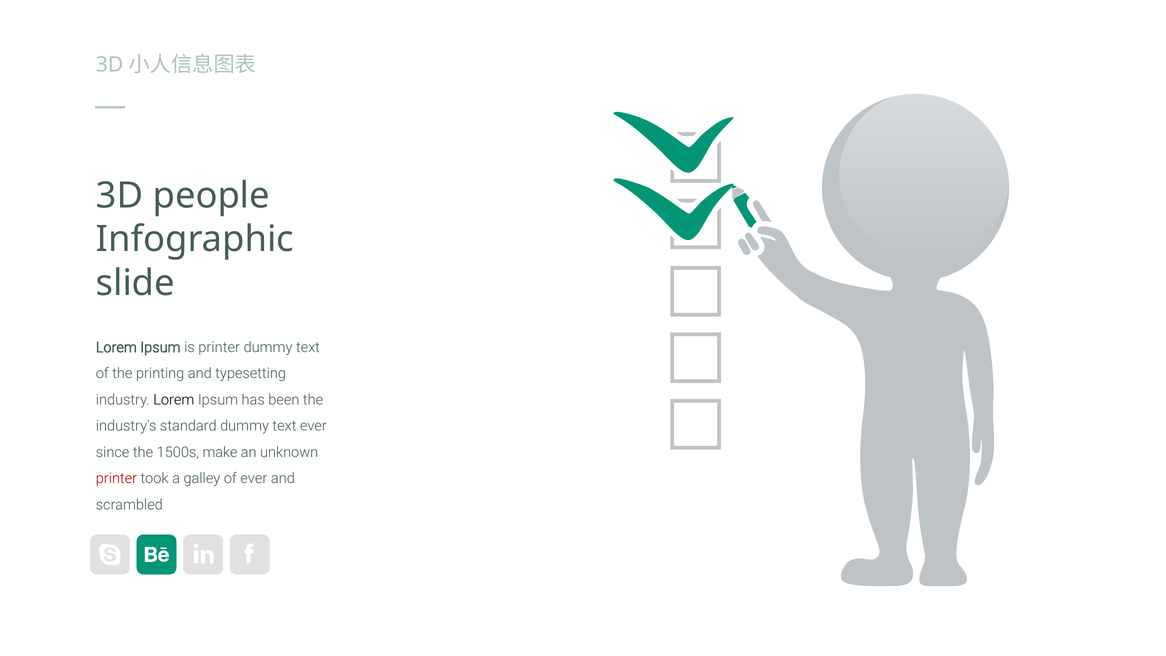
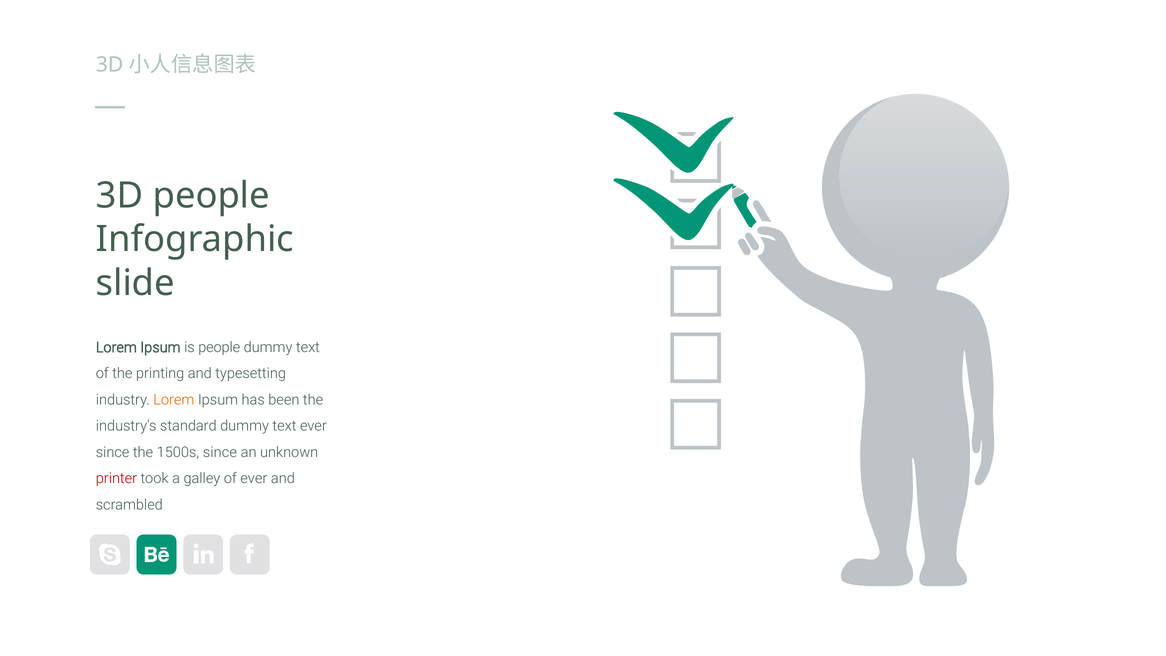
is printer: printer -> people
Lorem at (174, 400) colour: black -> orange
1500s make: make -> since
